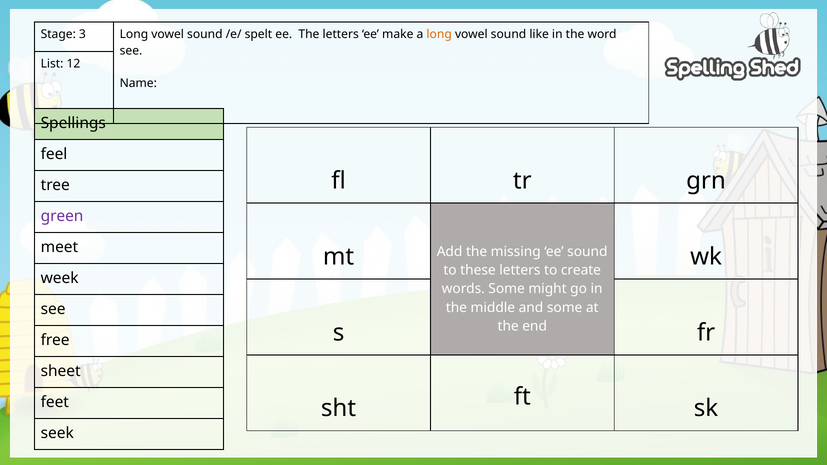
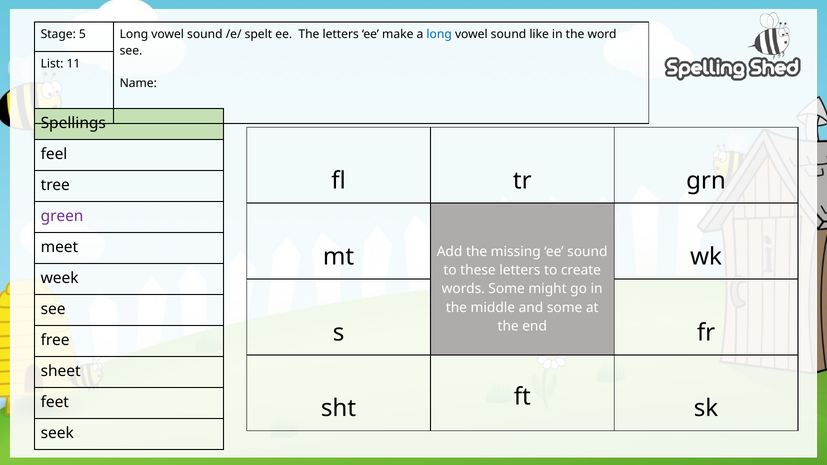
3: 3 -> 5
long at (439, 34) colour: orange -> blue
12: 12 -> 11
